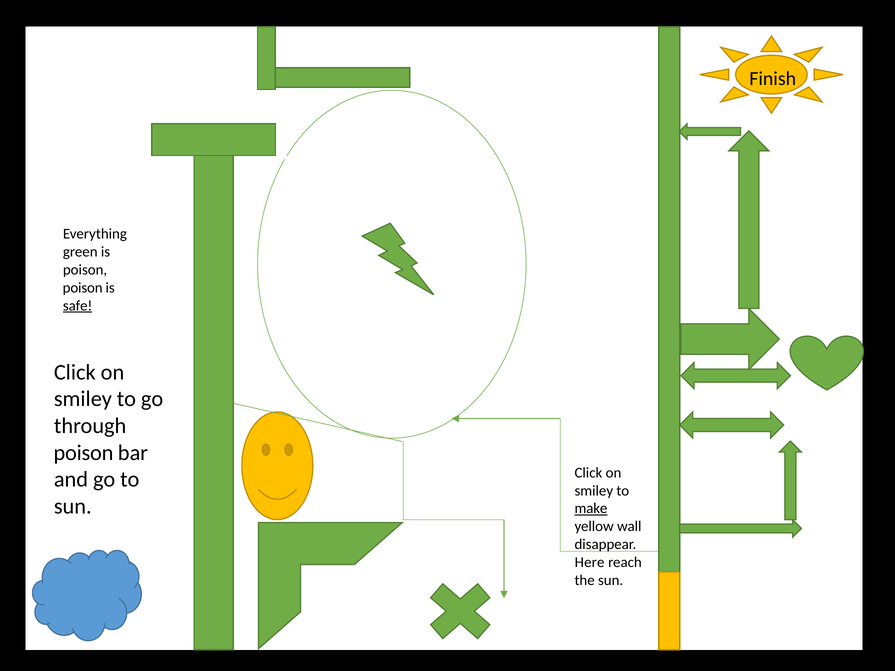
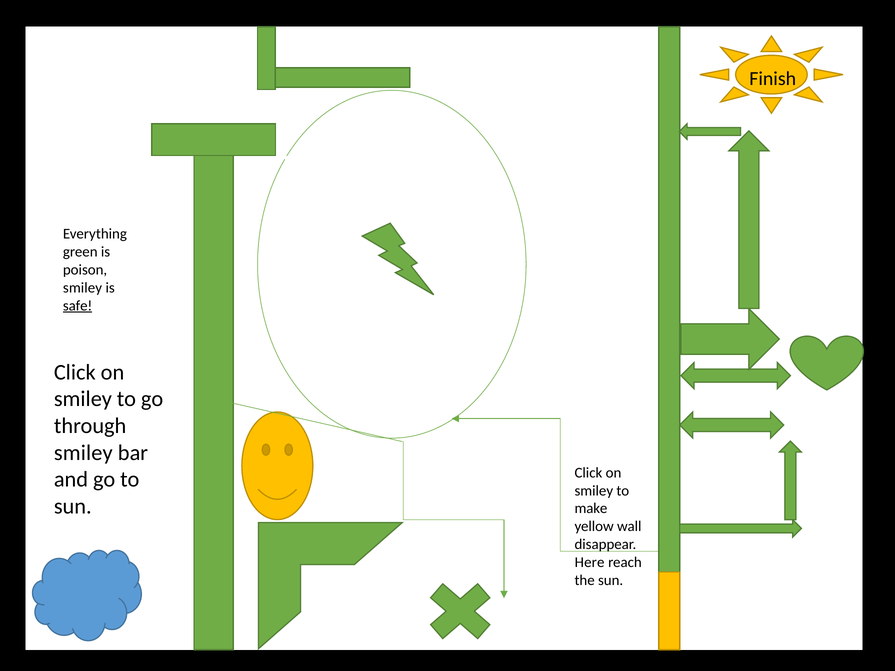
poison at (83, 288): poison -> smiley
poison at (84, 453): poison -> smiley
make underline: present -> none
